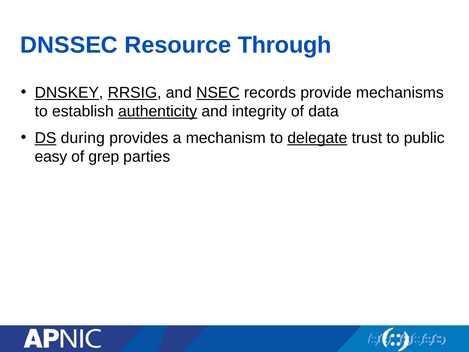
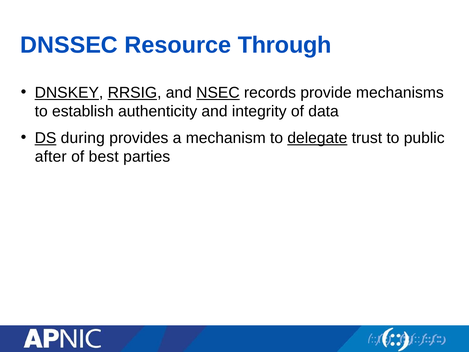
authenticity underline: present -> none
easy: easy -> after
grep: grep -> best
